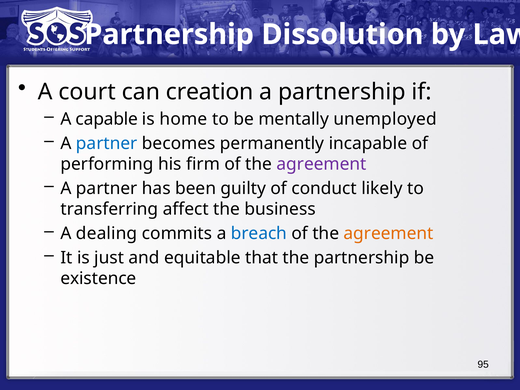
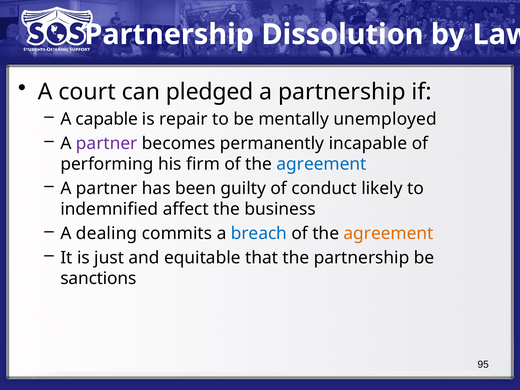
creation: creation -> pledged
home: home -> repair
partner at (107, 143) colour: blue -> purple
agreement at (321, 164) colour: purple -> blue
transferring: transferring -> indemnified
existence: existence -> sanctions
